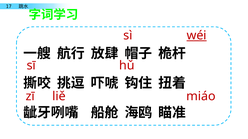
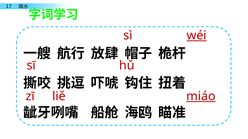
miáo underline: none -> present
